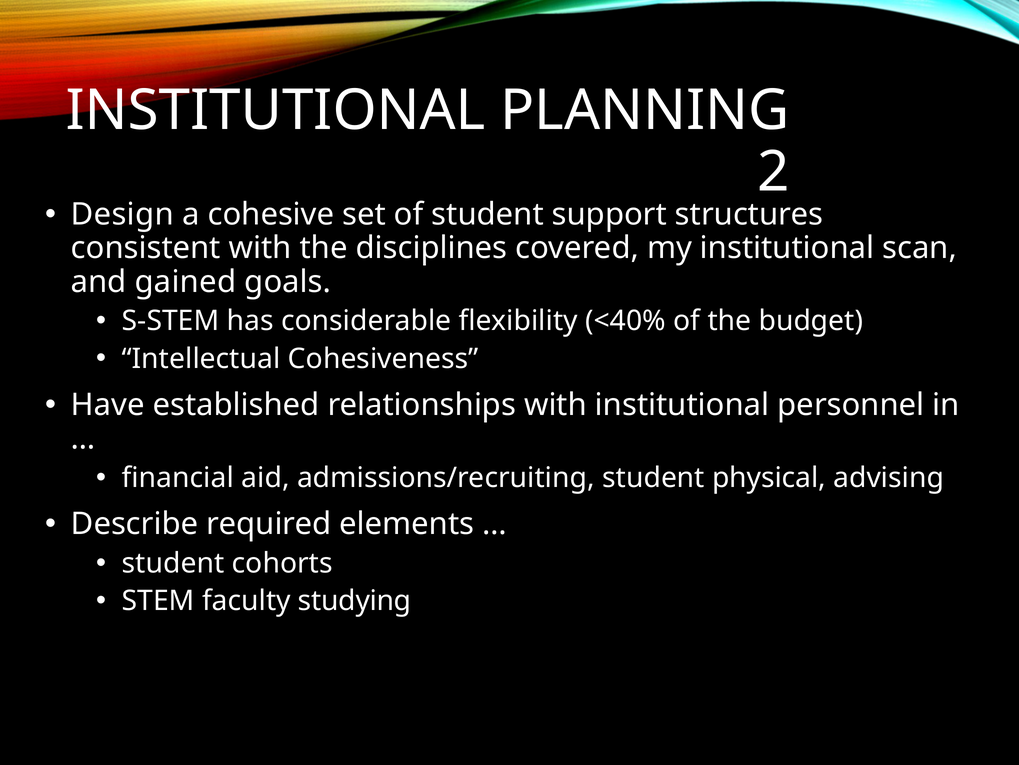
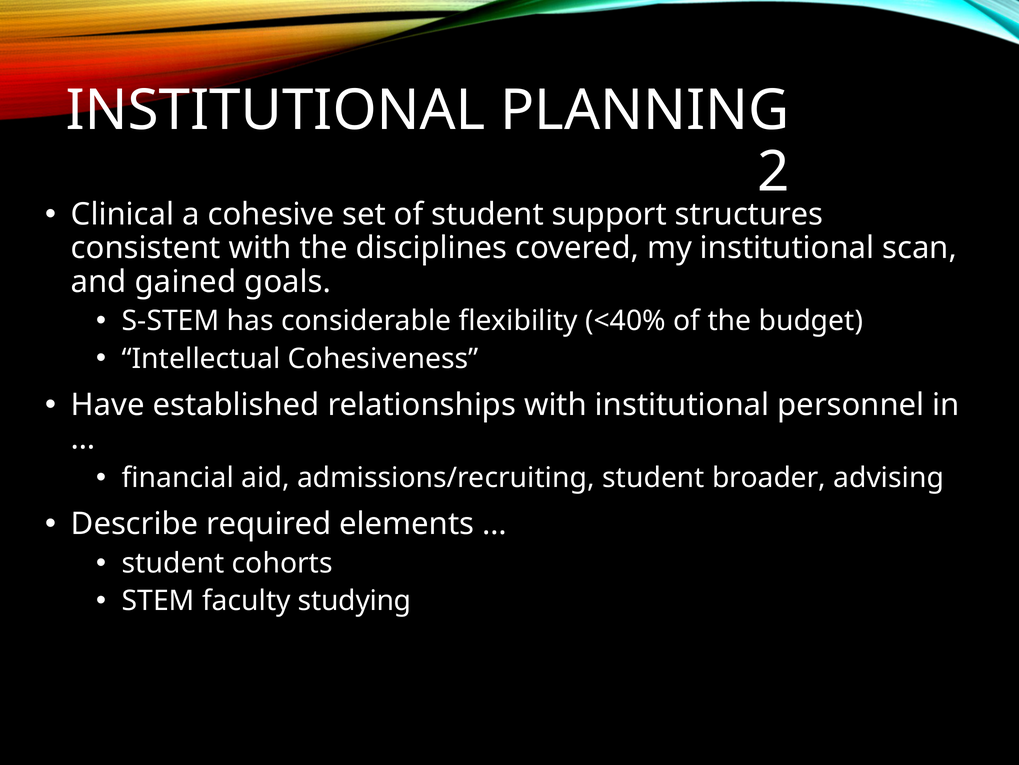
Design: Design -> Clinical
physical: physical -> broader
